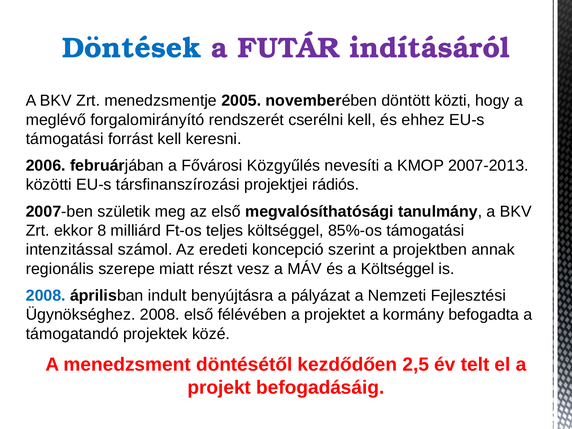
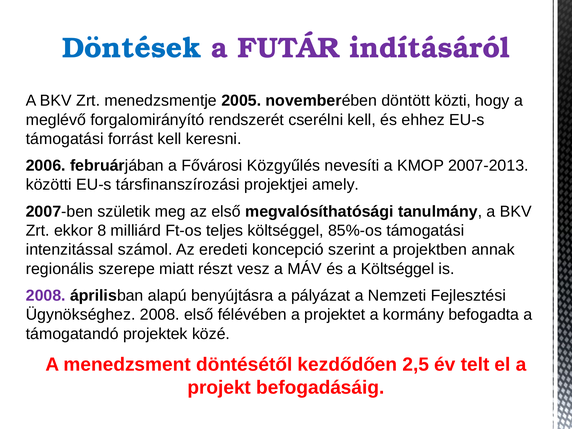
rádiós: rádiós -> amely
2008 at (46, 296) colour: blue -> purple
indult: indult -> alapú
